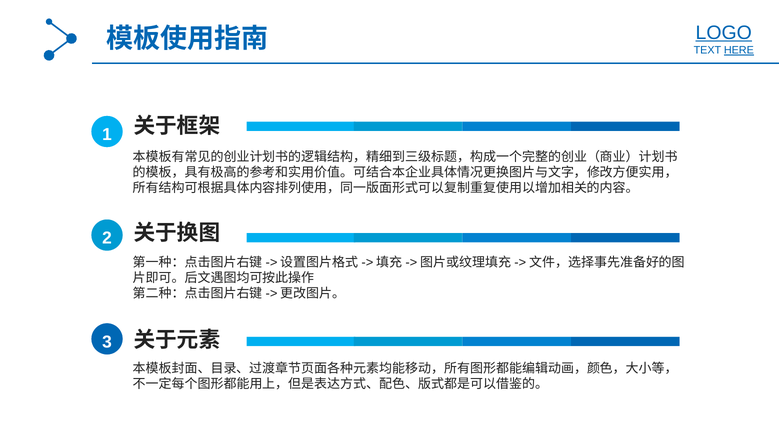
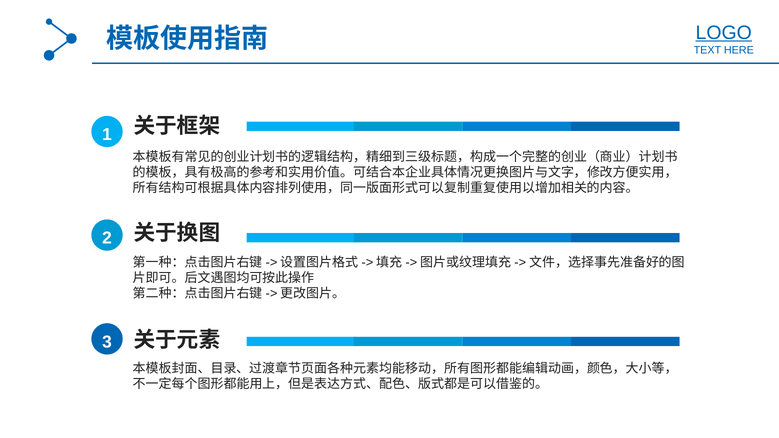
HERE underline: present -> none
